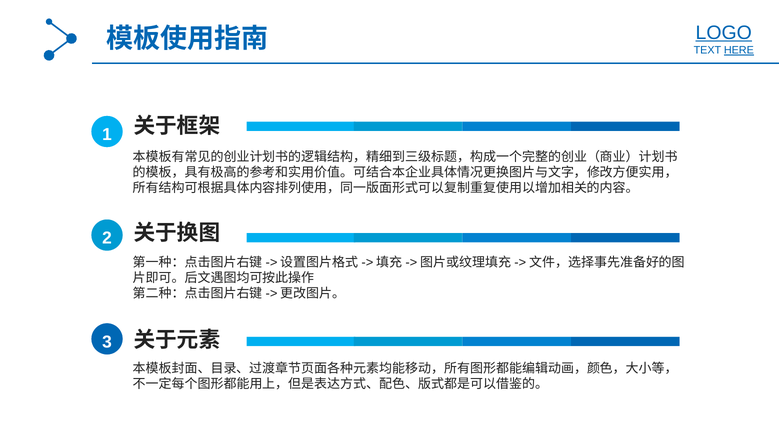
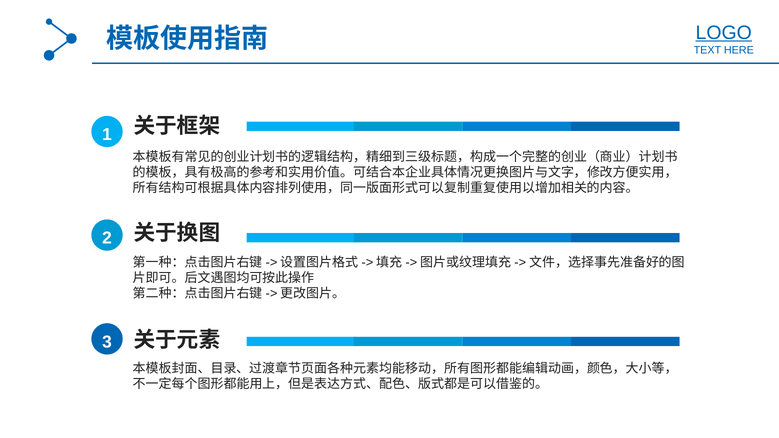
HERE underline: present -> none
